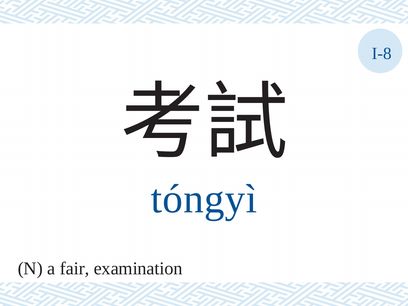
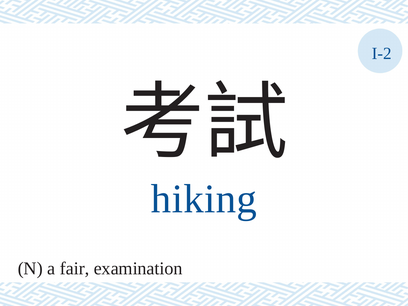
I-8: I-8 -> I-2
tóngyì: tóngyì -> hiking
